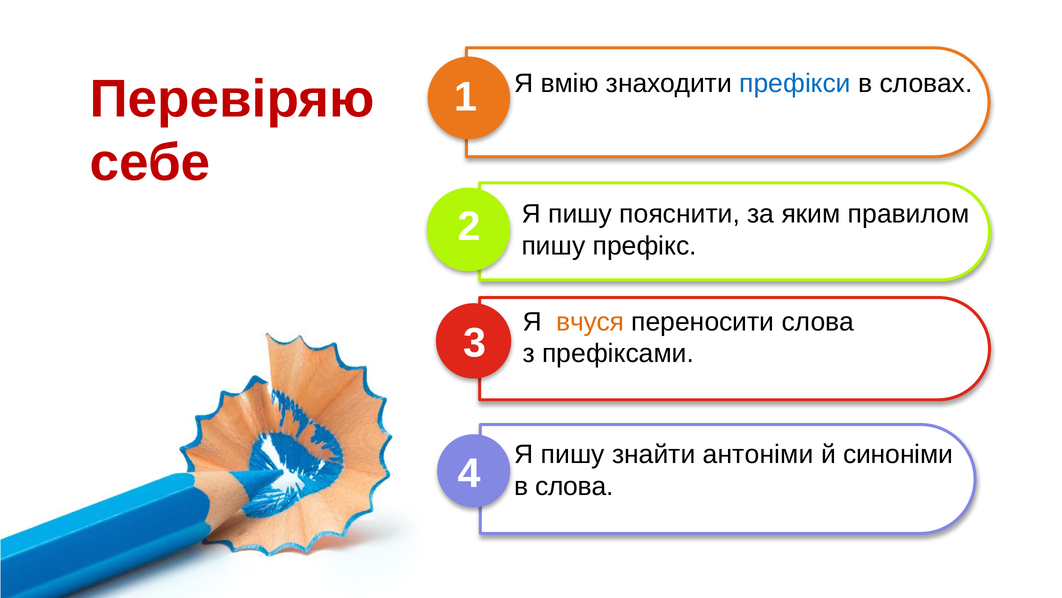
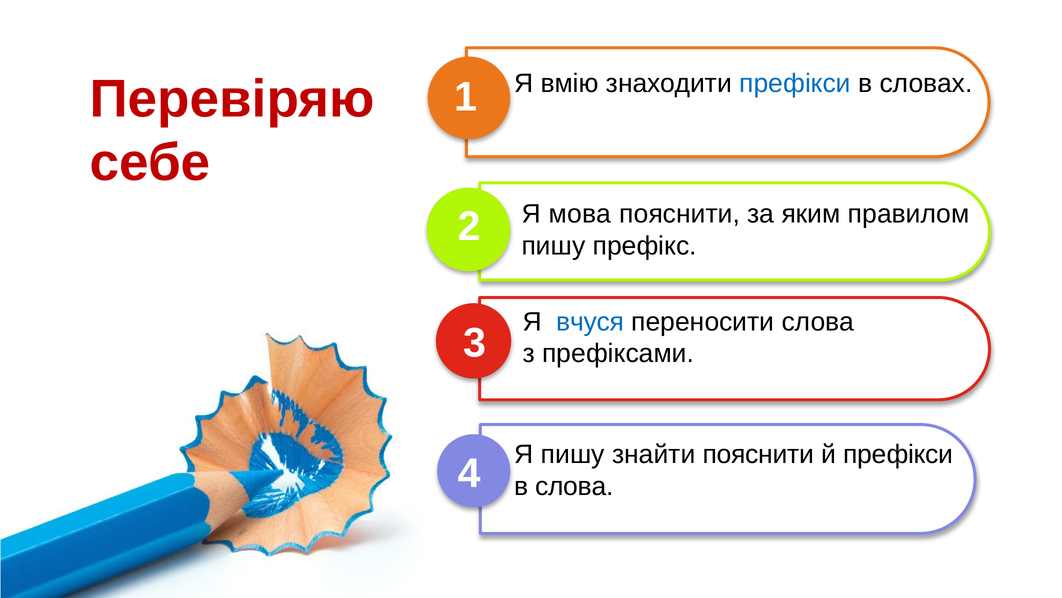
пишу at (580, 214): пишу -> мова
вчуся colour: orange -> blue
знайти антоніми: антоніми -> пояснити
й синоніми: синоніми -> префікси
